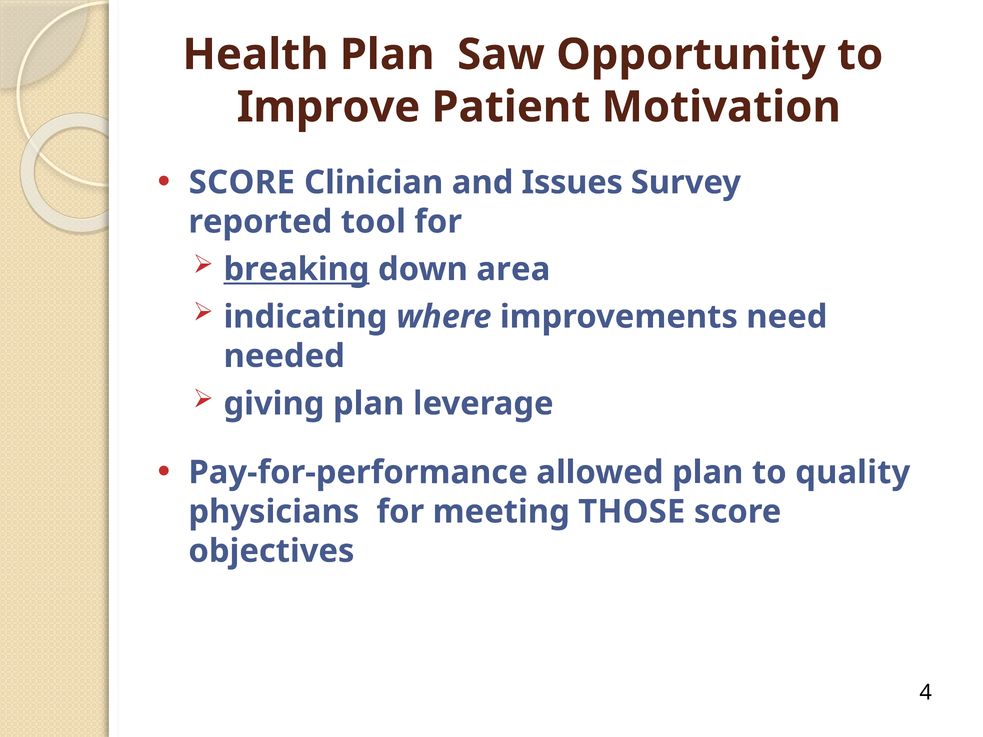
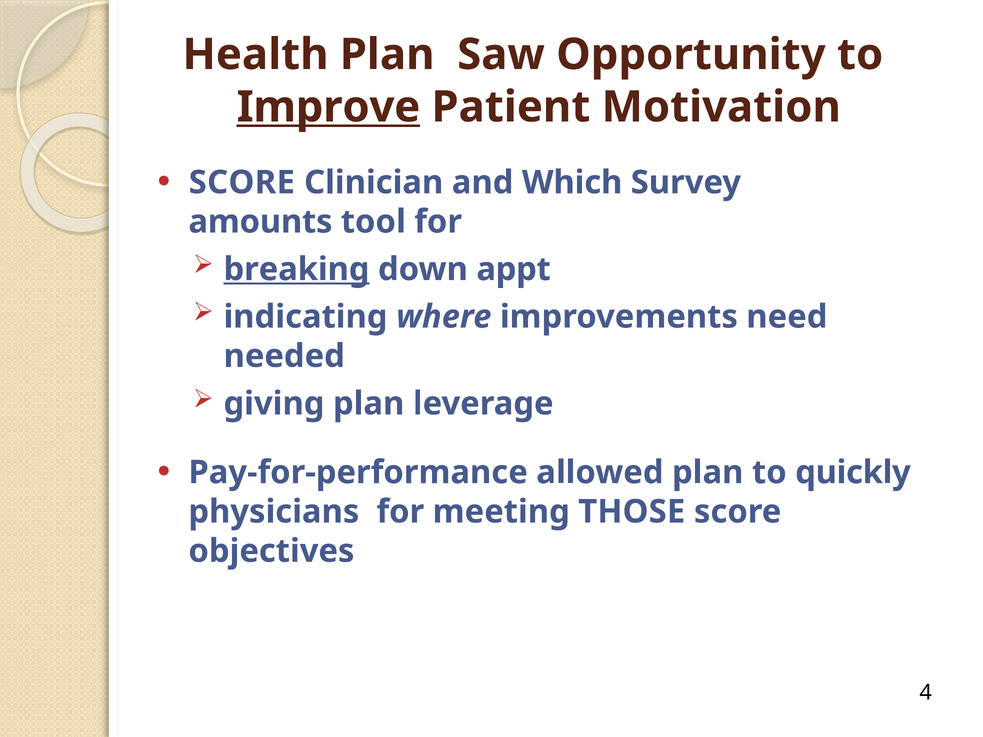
Improve underline: none -> present
Issues: Issues -> Which
reported: reported -> amounts
area: area -> appt
quality: quality -> quickly
